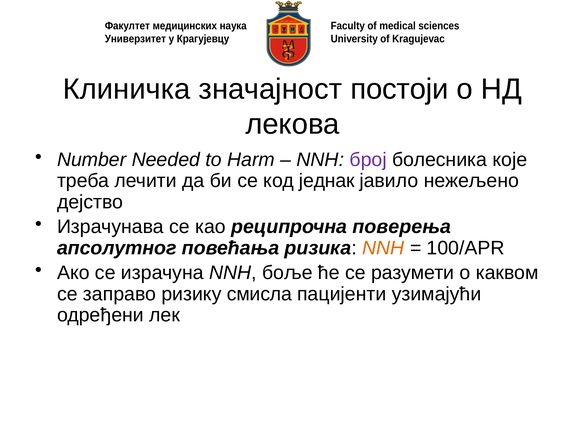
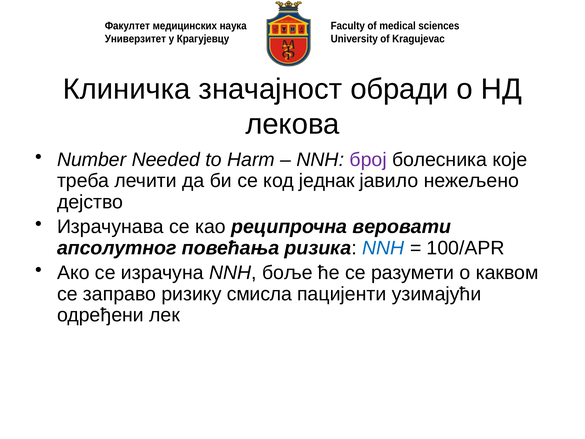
постоји: постоји -> обради
поверења: поверења -> веровати
NNH at (383, 248) colour: orange -> blue
